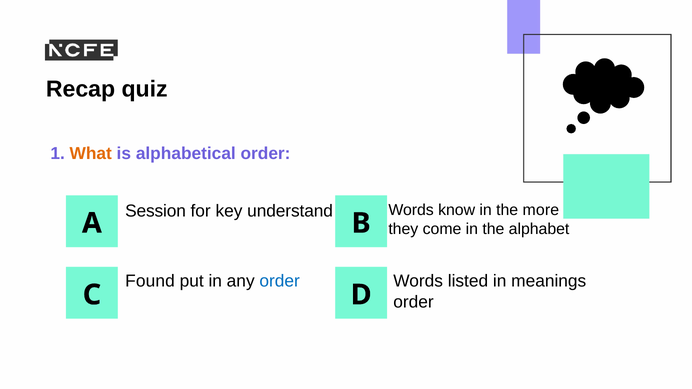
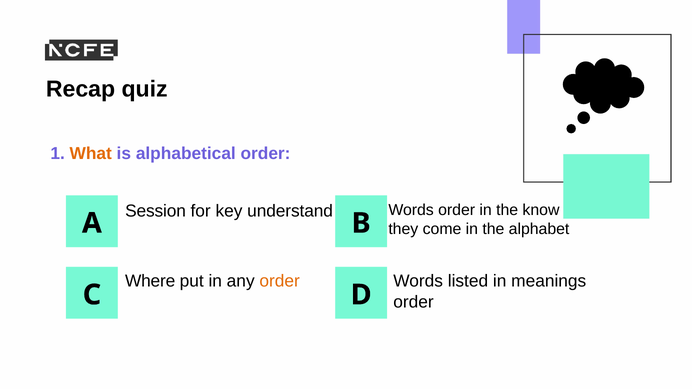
Words know: know -> order
more: more -> know
Found: Found -> Where
order at (280, 281) colour: blue -> orange
